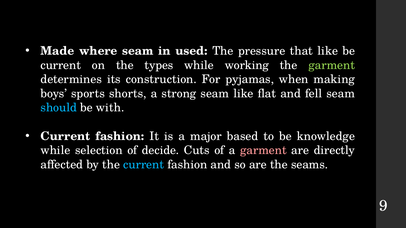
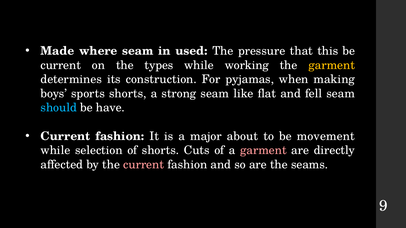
that like: like -> this
garment at (332, 65) colour: light green -> yellow
with: with -> have
based: based -> about
knowledge: knowledge -> movement
of decide: decide -> shorts
current at (144, 165) colour: light blue -> pink
